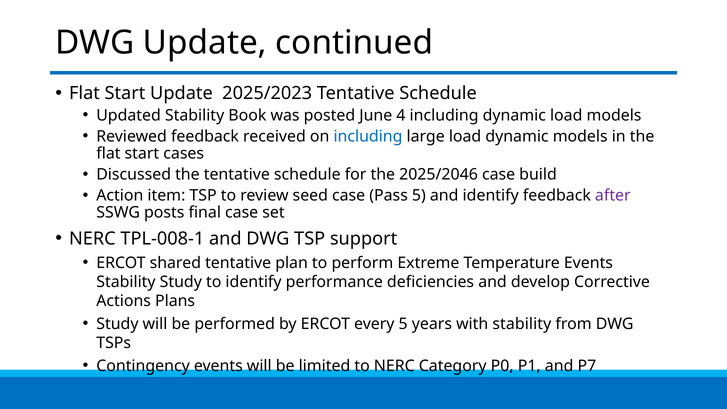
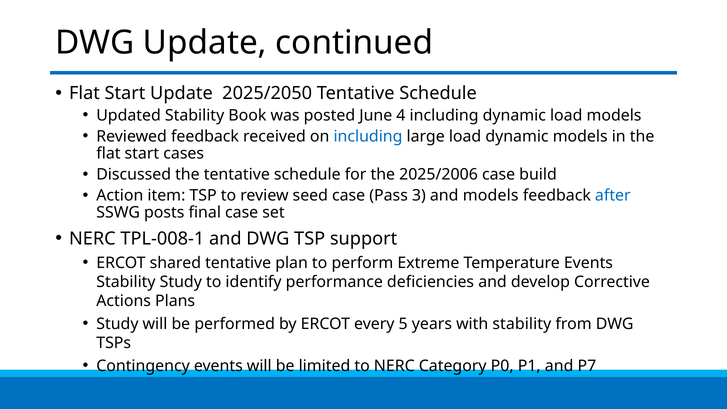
2025/2023: 2025/2023 -> 2025/2050
2025/2046: 2025/2046 -> 2025/2006
Pass 5: 5 -> 3
and identify: identify -> models
after colour: purple -> blue
